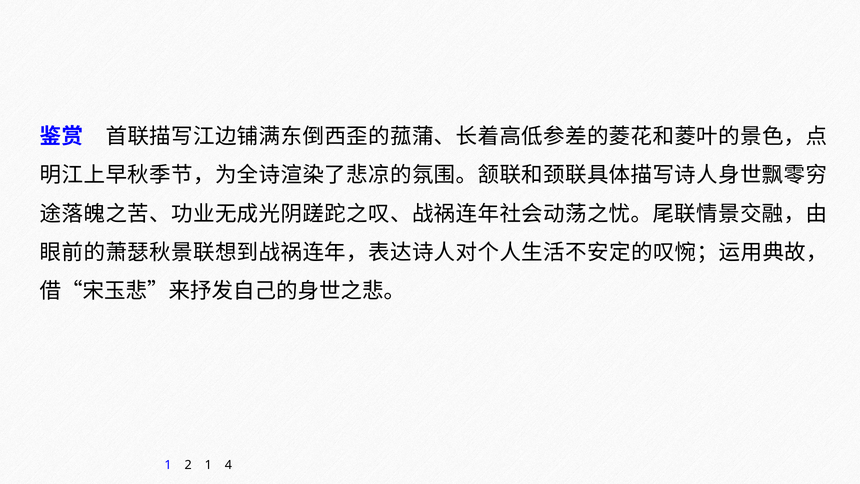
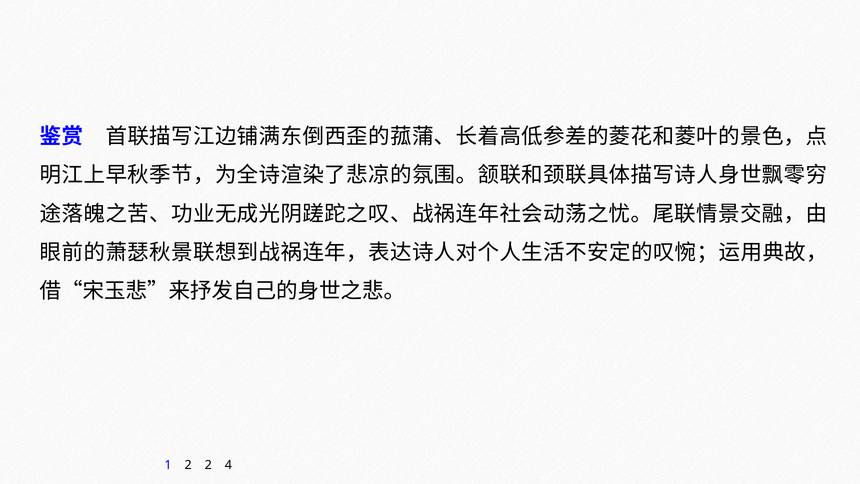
2 1: 1 -> 2
